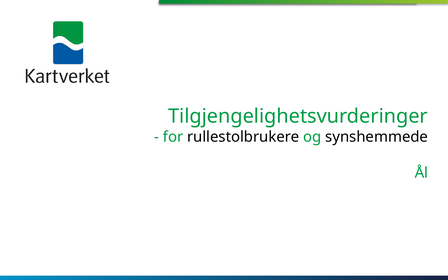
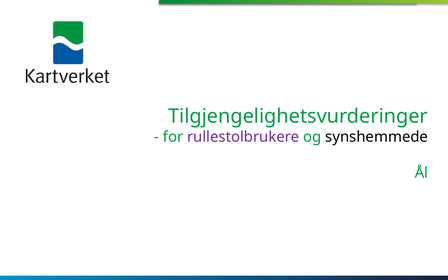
rullestolbrukere colour: black -> purple
